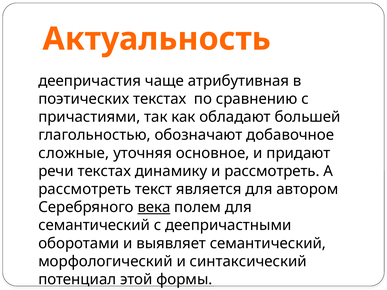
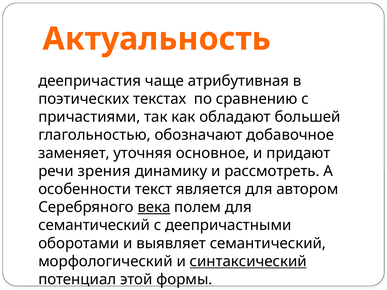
сложные: сложные -> заменяет
речи текстах: текстах -> зрения
рассмотреть at (85, 189): рассмотреть -> особенности
синтаксический underline: none -> present
